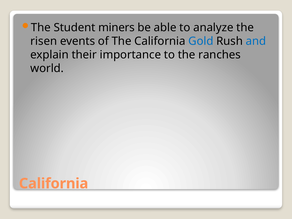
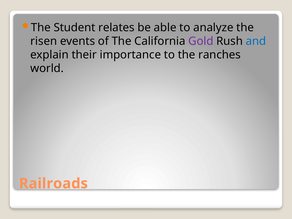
miners: miners -> relates
Gold colour: blue -> purple
California at (54, 184): California -> Railroads
